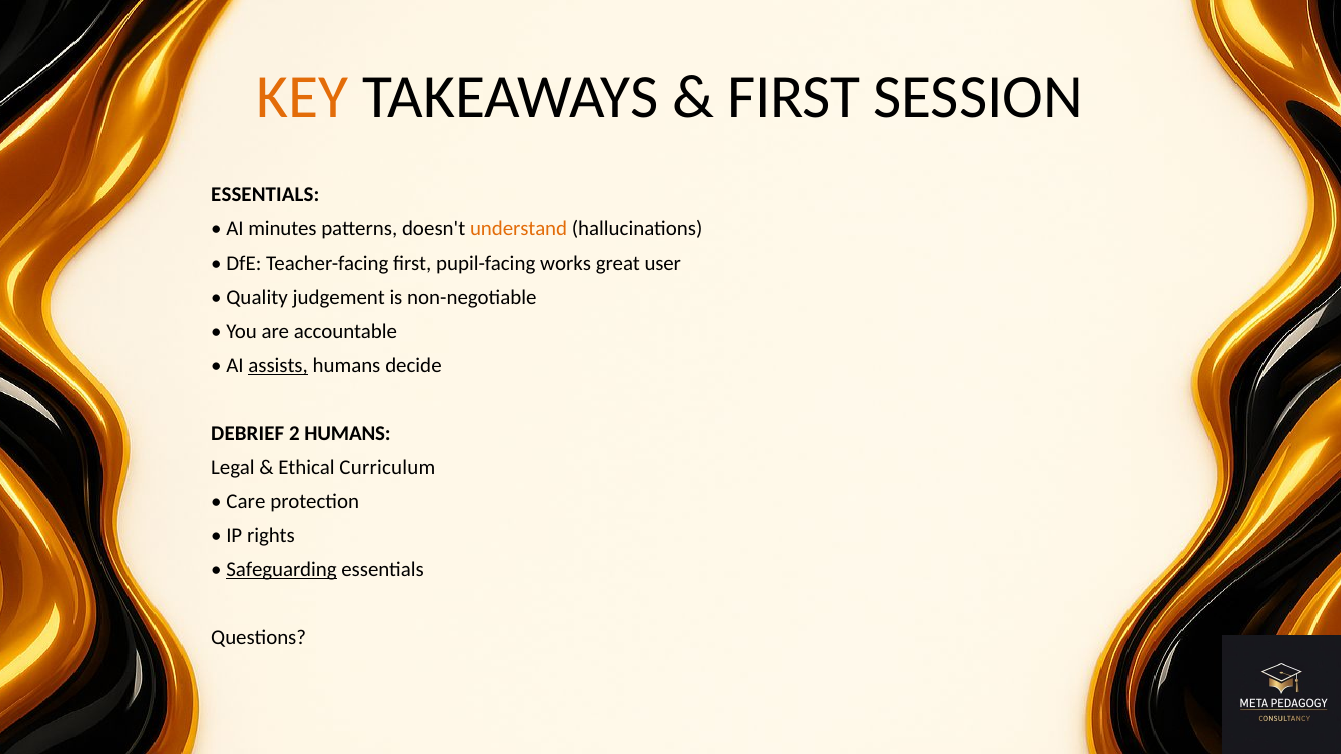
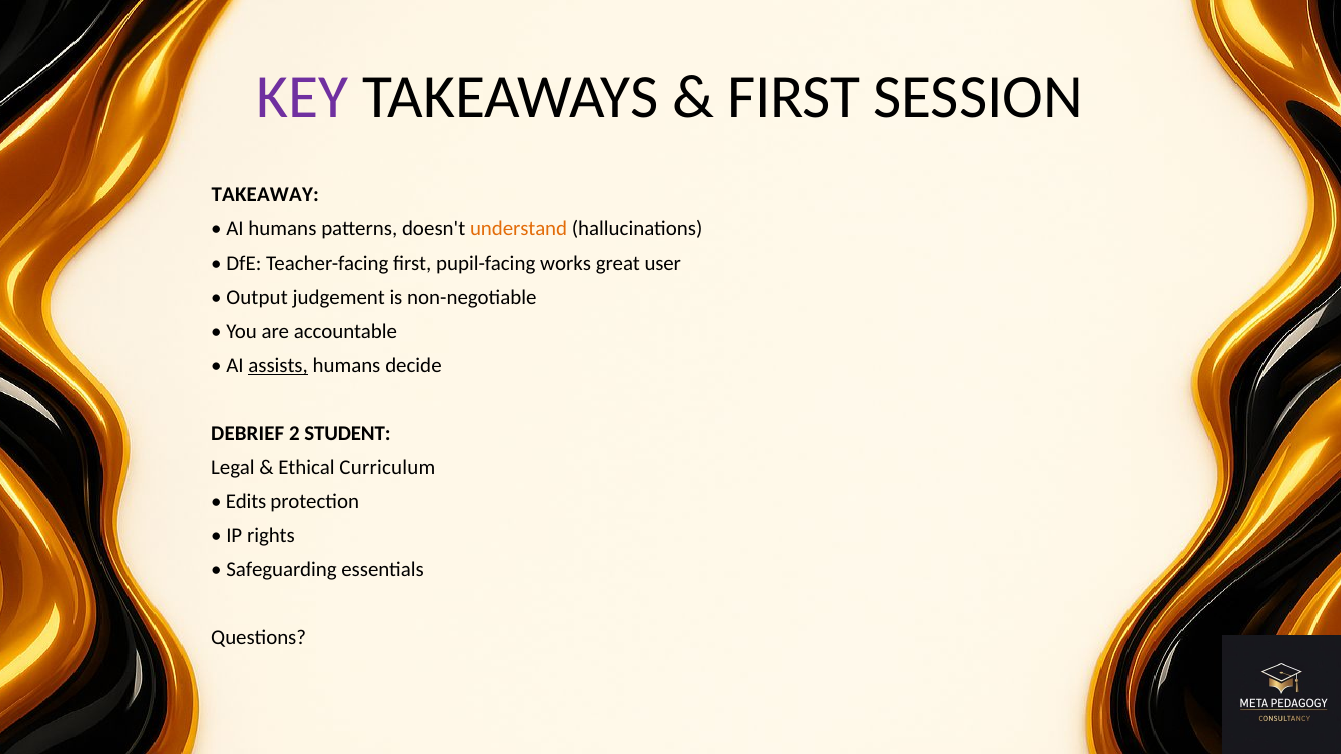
KEY colour: orange -> purple
ESSENTIALS at (265, 195): ESSENTIALS -> TAKEAWAY
AI minutes: minutes -> humans
Quality: Quality -> Output
2 HUMANS: HUMANS -> STUDENT
Care: Care -> Edits
Safeguarding underline: present -> none
